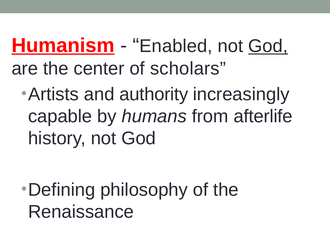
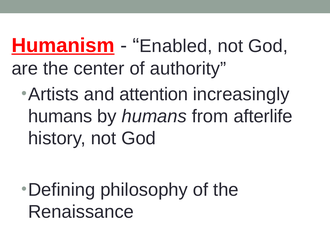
God at (268, 46) underline: present -> none
scholars: scholars -> authority
authority: authority -> attention
capable at (60, 116): capable -> humans
